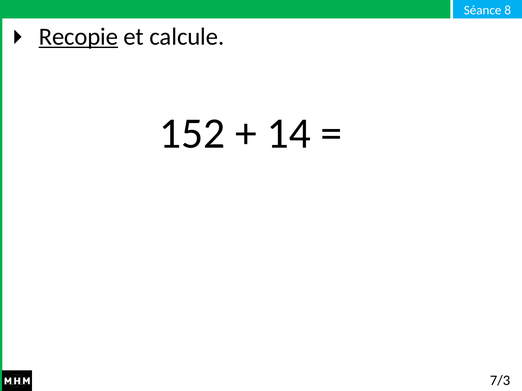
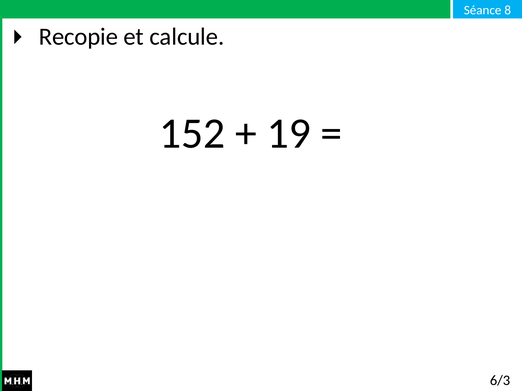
Recopie underline: present -> none
14: 14 -> 19
7/3: 7/3 -> 6/3
